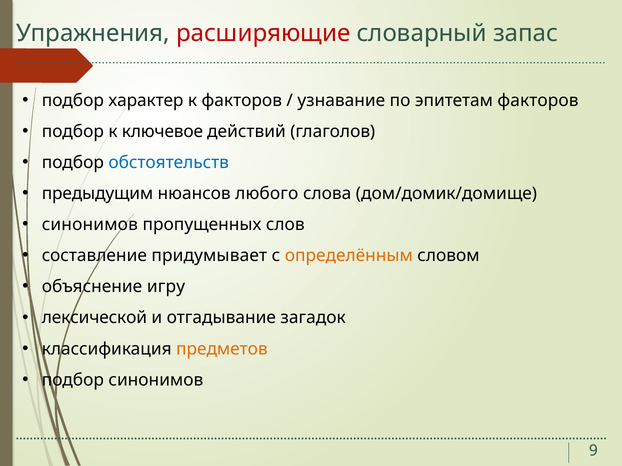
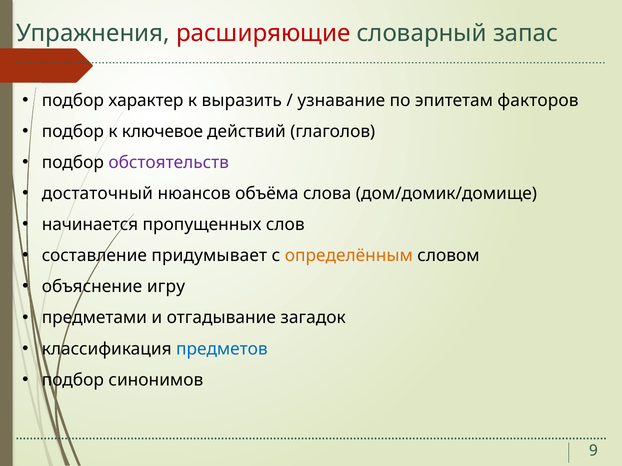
к факторов: факторов -> выразить
обстоятельств colour: blue -> purple
предыдущим: предыдущим -> достаточный
любого: любого -> объёма
синонимов at (90, 225): синонимов -> начинается
лексической: лексической -> предметами
предметов colour: orange -> blue
